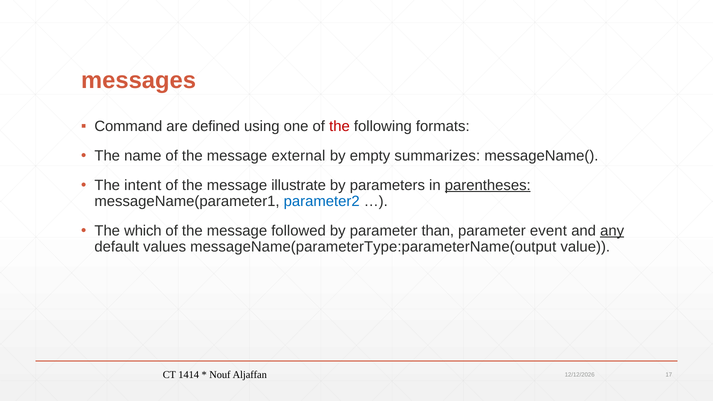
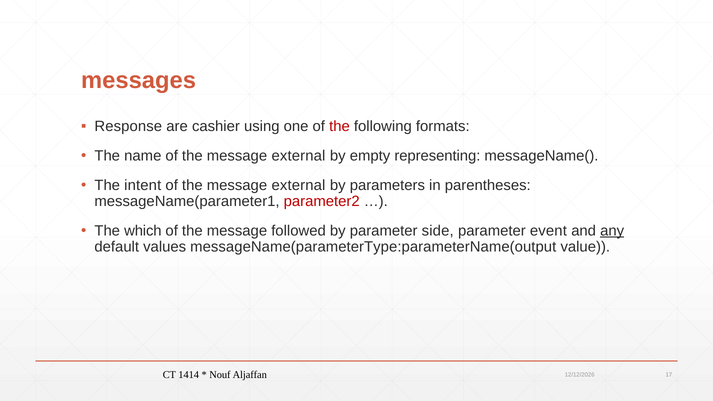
Command: Command -> Response
defined: defined -> cashier
summarizes: summarizes -> representing
illustrate at (299, 185): illustrate -> external
parentheses underline: present -> none
parameter2 colour: blue -> red
than: than -> side
